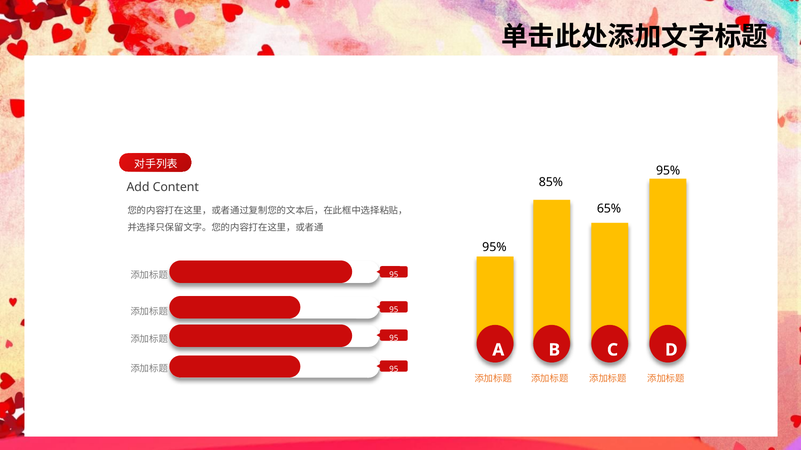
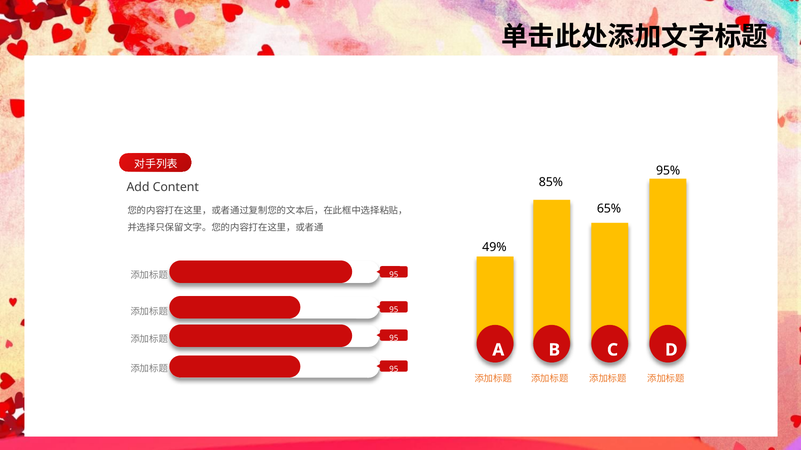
95% at (494, 247): 95% -> 49%
